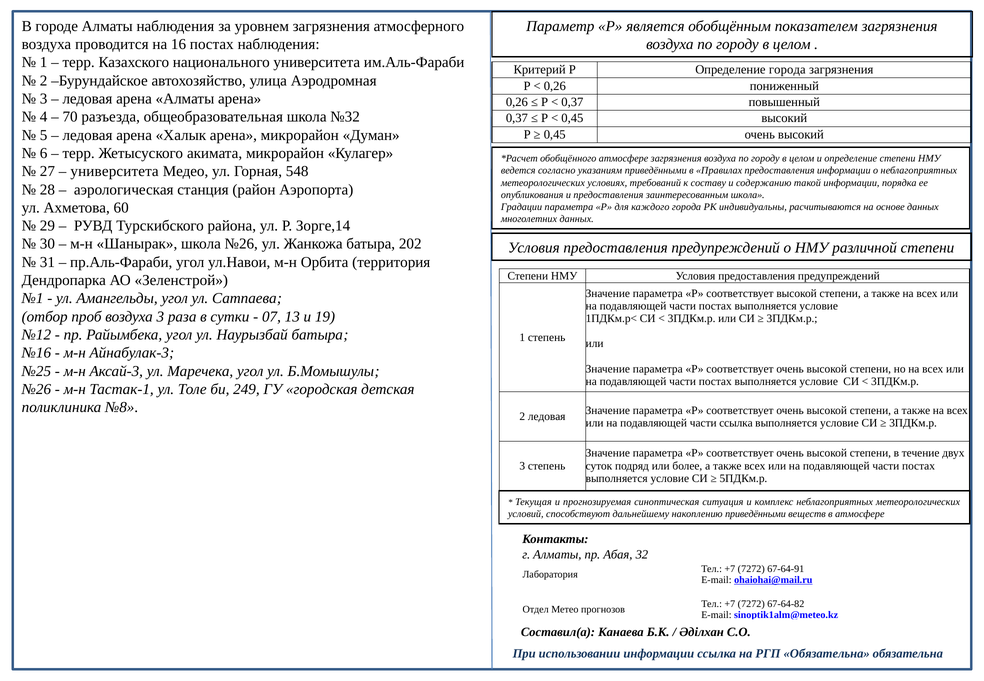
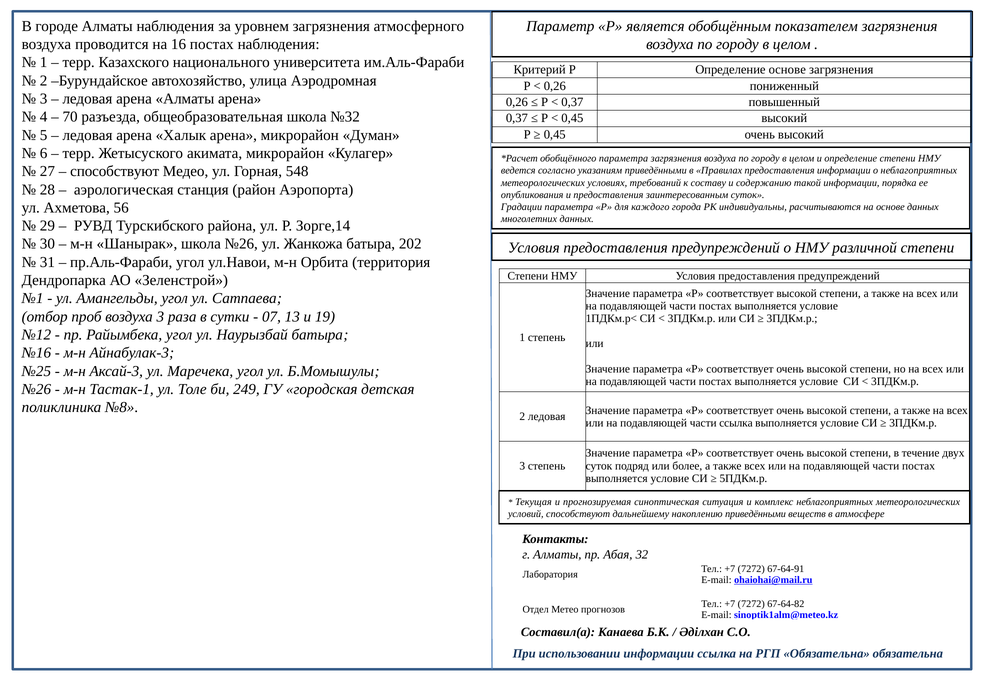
Определение города: города -> основе
обобщённого атмосфере: атмосфере -> параметра
университета at (115, 171): университета -> способствуют
заинтересованным школа: школа -> суток
60: 60 -> 56
